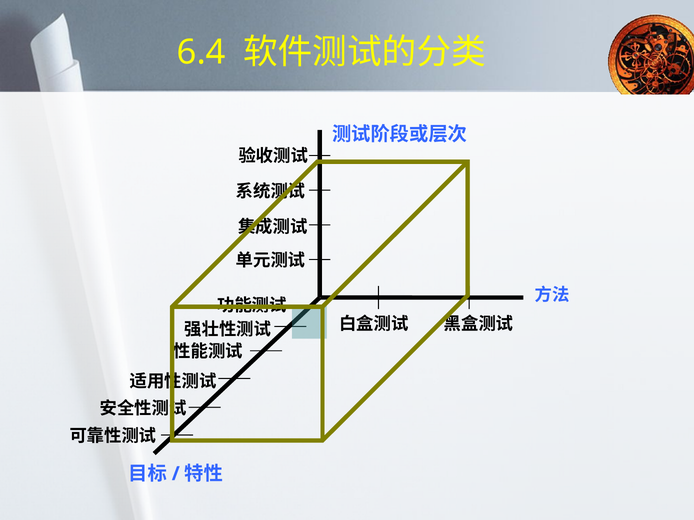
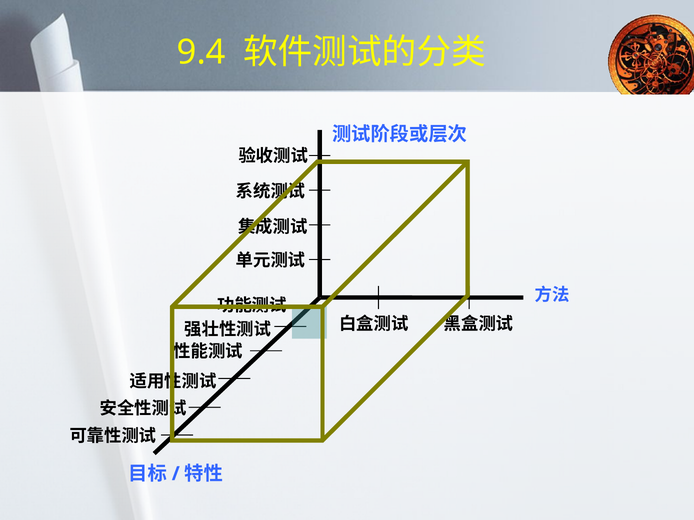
6.4: 6.4 -> 9.4
